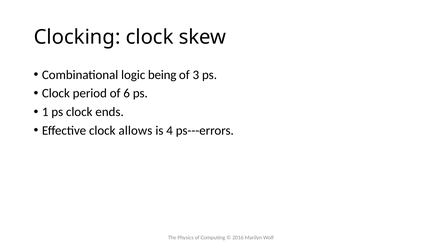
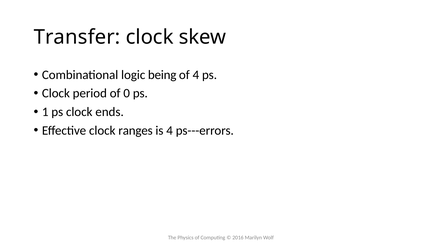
Clocking: Clocking -> Transfer
of 3: 3 -> 4
6: 6 -> 0
allows: allows -> ranges
